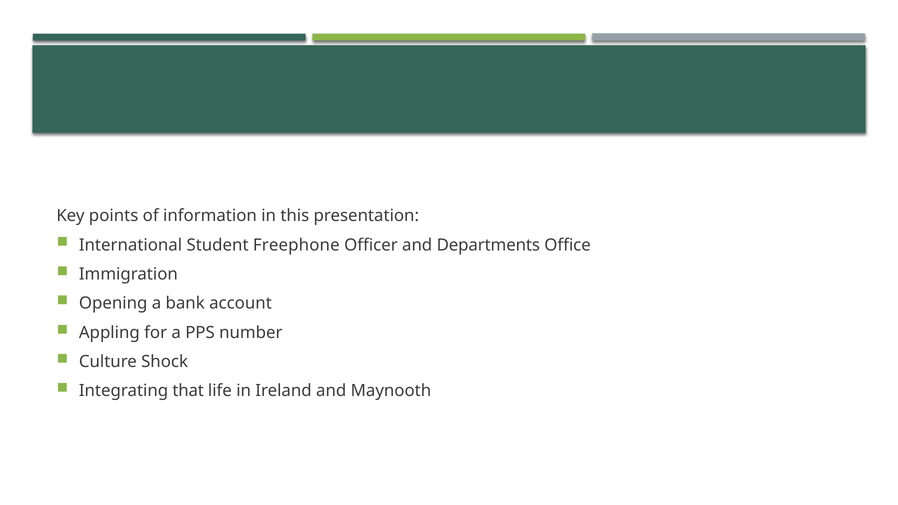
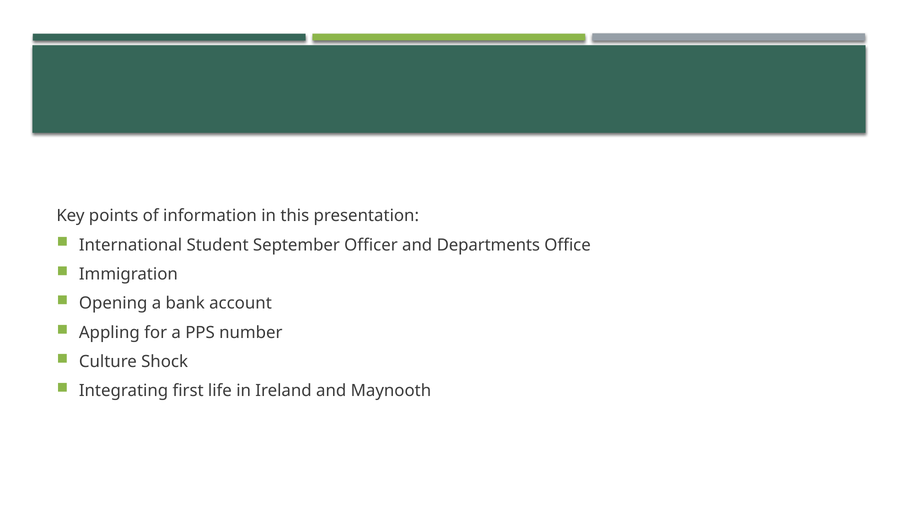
Freephone: Freephone -> September
that: that -> first
